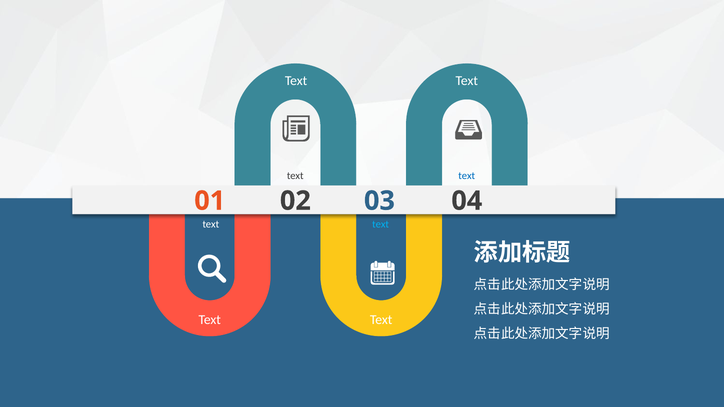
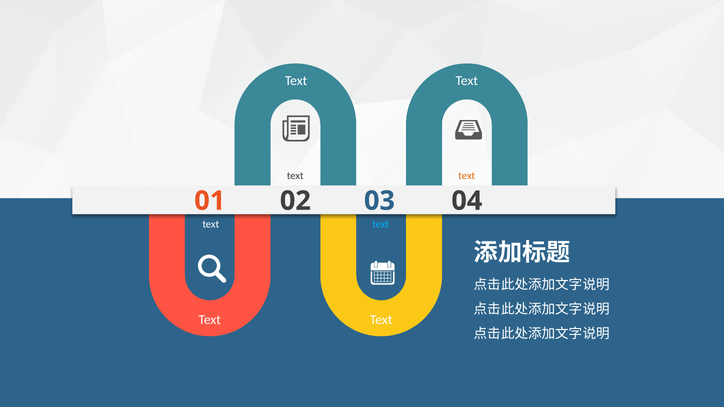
text at (467, 176) colour: blue -> orange
